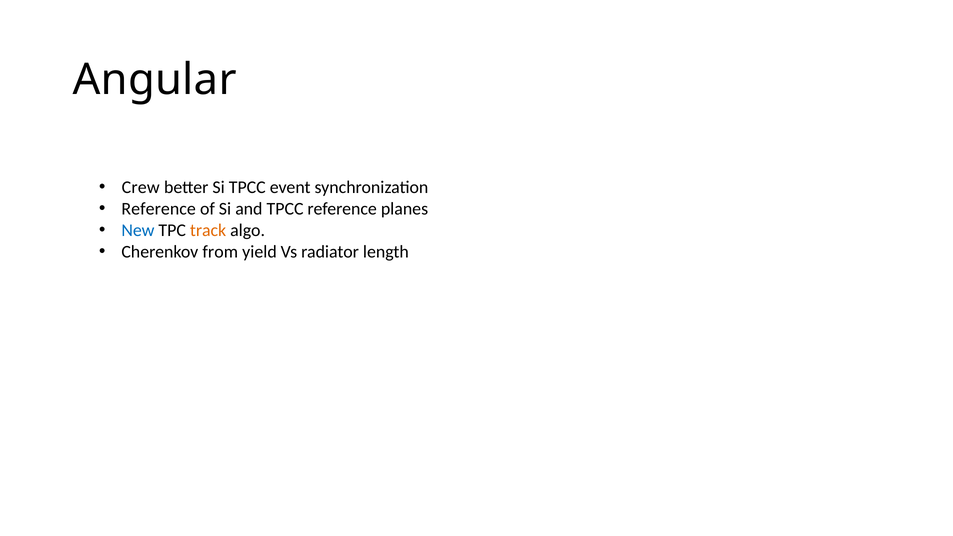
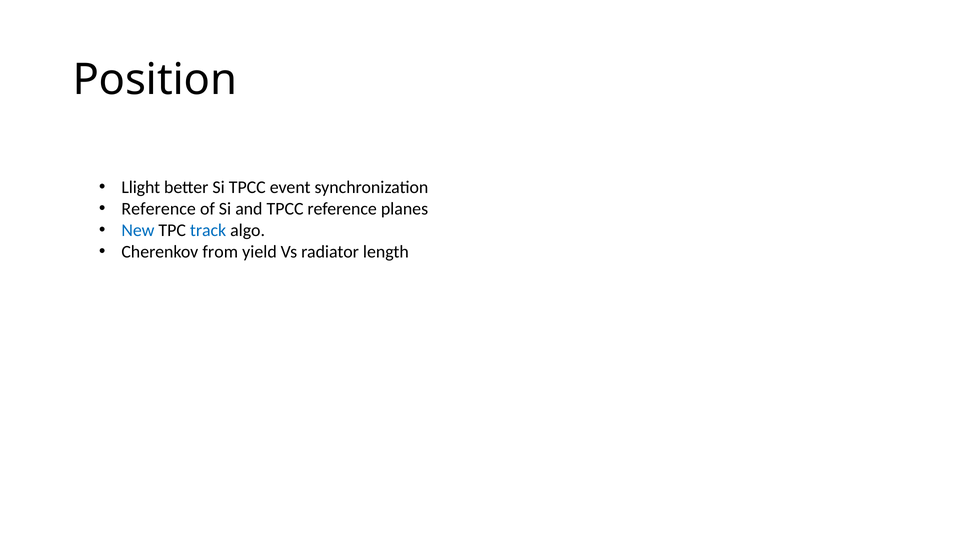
Angular: Angular -> Position
Crew: Crew -> Llight
track colour: orange -> blue
